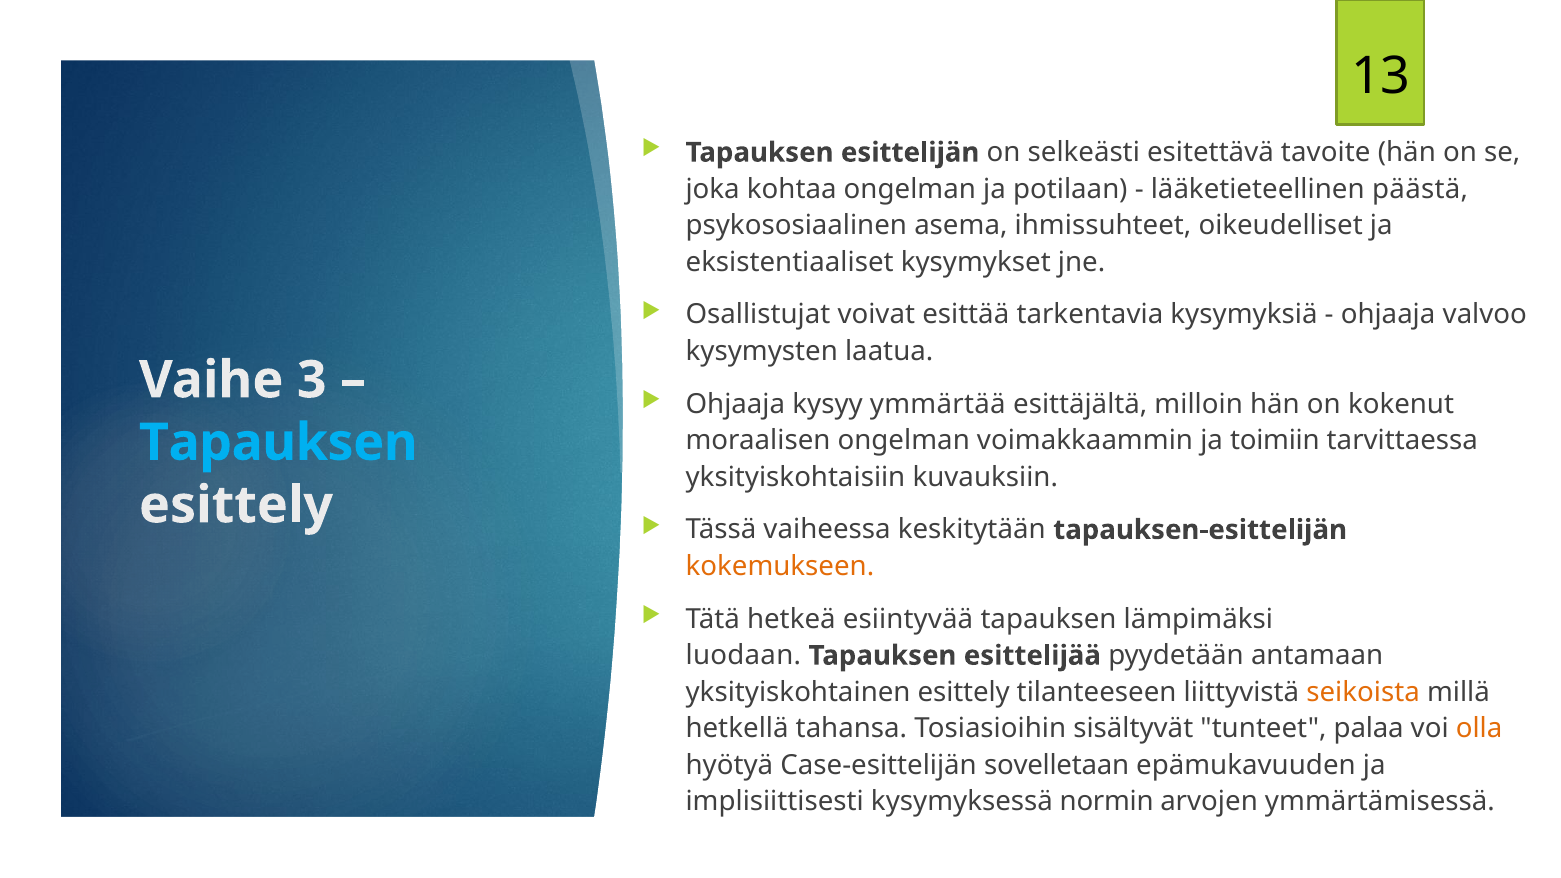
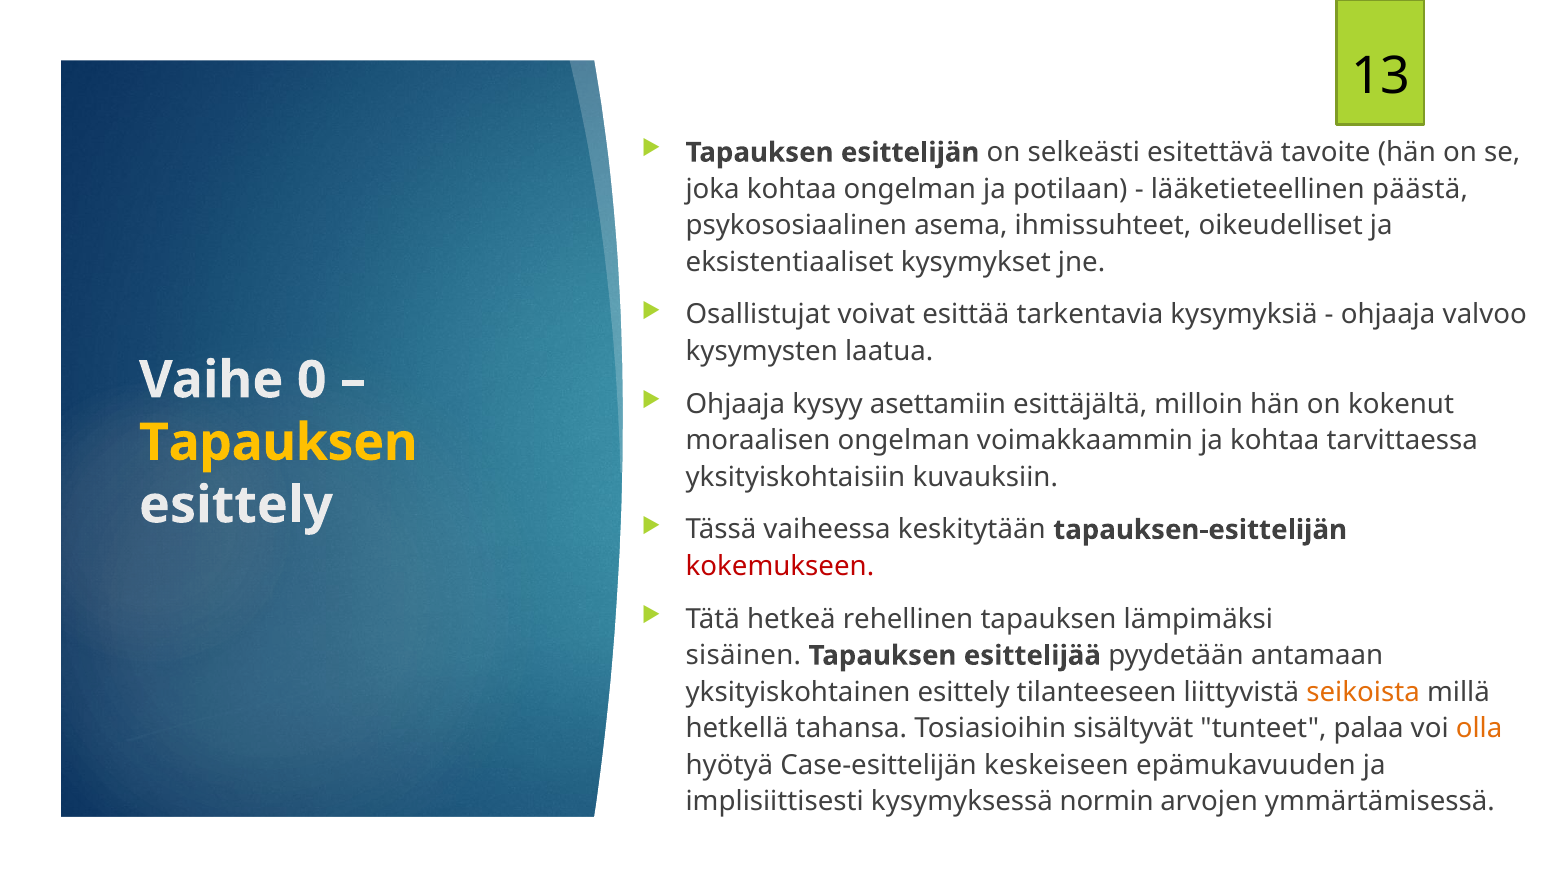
3: 3 -> 0
ymmärtää: ymmärtää -> asettamiin
ja toimiin: toimiin -> kohtaa
Tapauksen at (278, 443) colour: light blue -> yellow
kokemukseen colour: orange -> red
esiintyvää: esiintyvää -> rehellinen
luodaan: luodaan -> sisäinen
sovelletaan: sovelletaan -> keskeiseen
